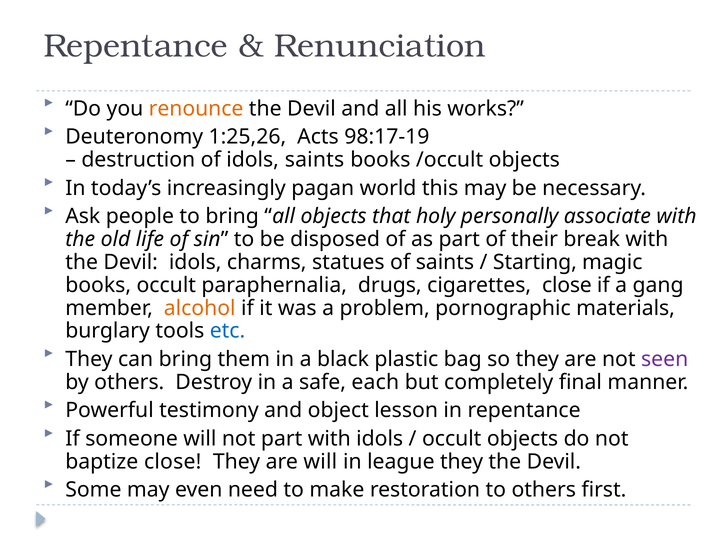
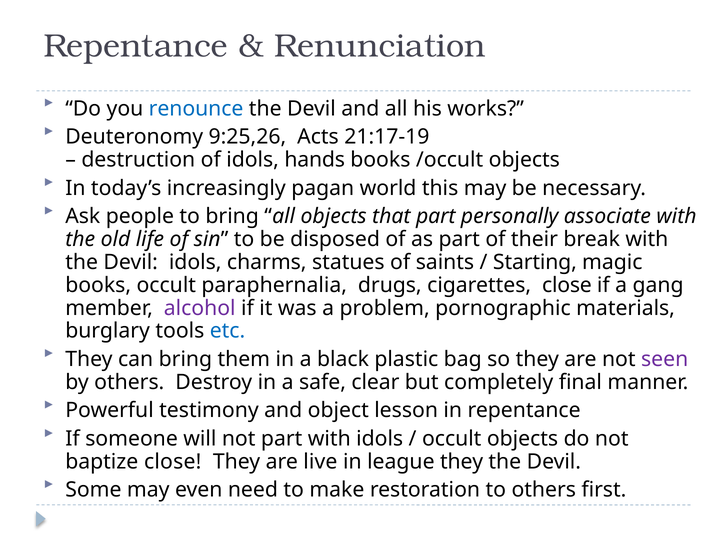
renounce colour: orange -> blue
1:25,26: 1:25,26 -> 9:25,26
98:17-19: 98:17-19 -> 21:17-19
idols saints: saints -> hands
that holy: holy -> part
alcohol colour: orange -> purple
each: each -> clear
are will: will -> live
